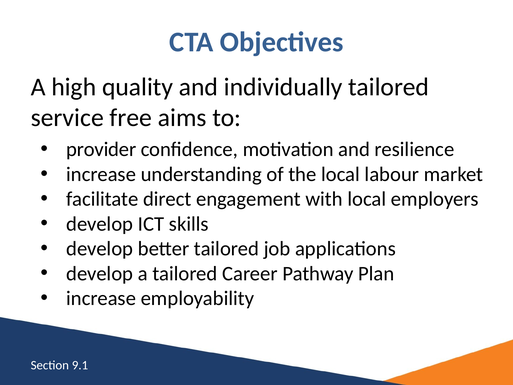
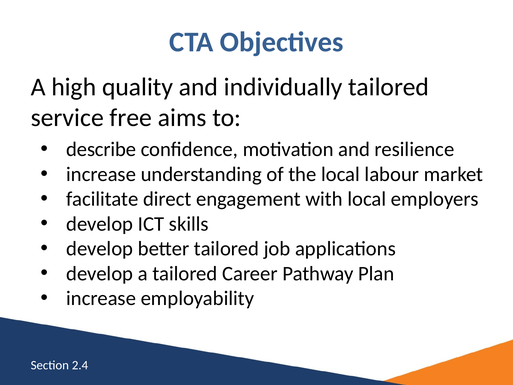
provider: provider -> describe
9.1: 9.1 -> 2.4
